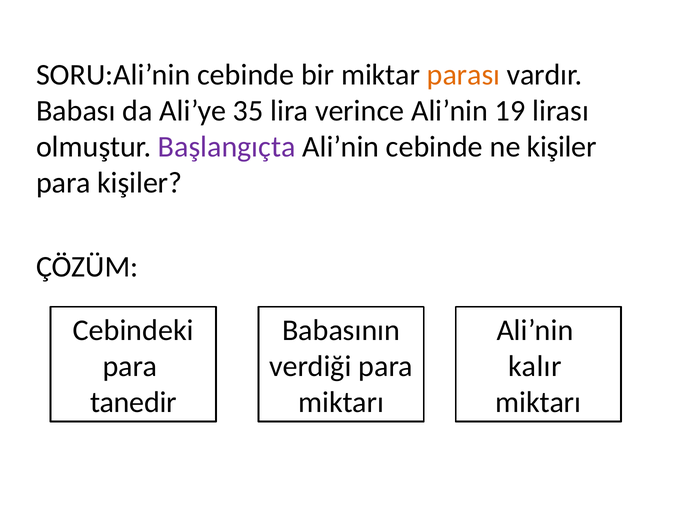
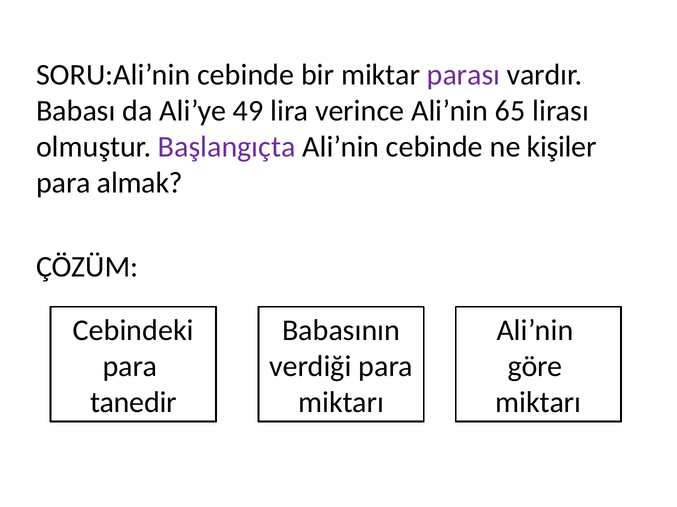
parası colour: orange -> purple
35: 35 -> 49
19: 19 -> 65
para kişiler: kişiler -> almak
kalır: kalır -> göre
